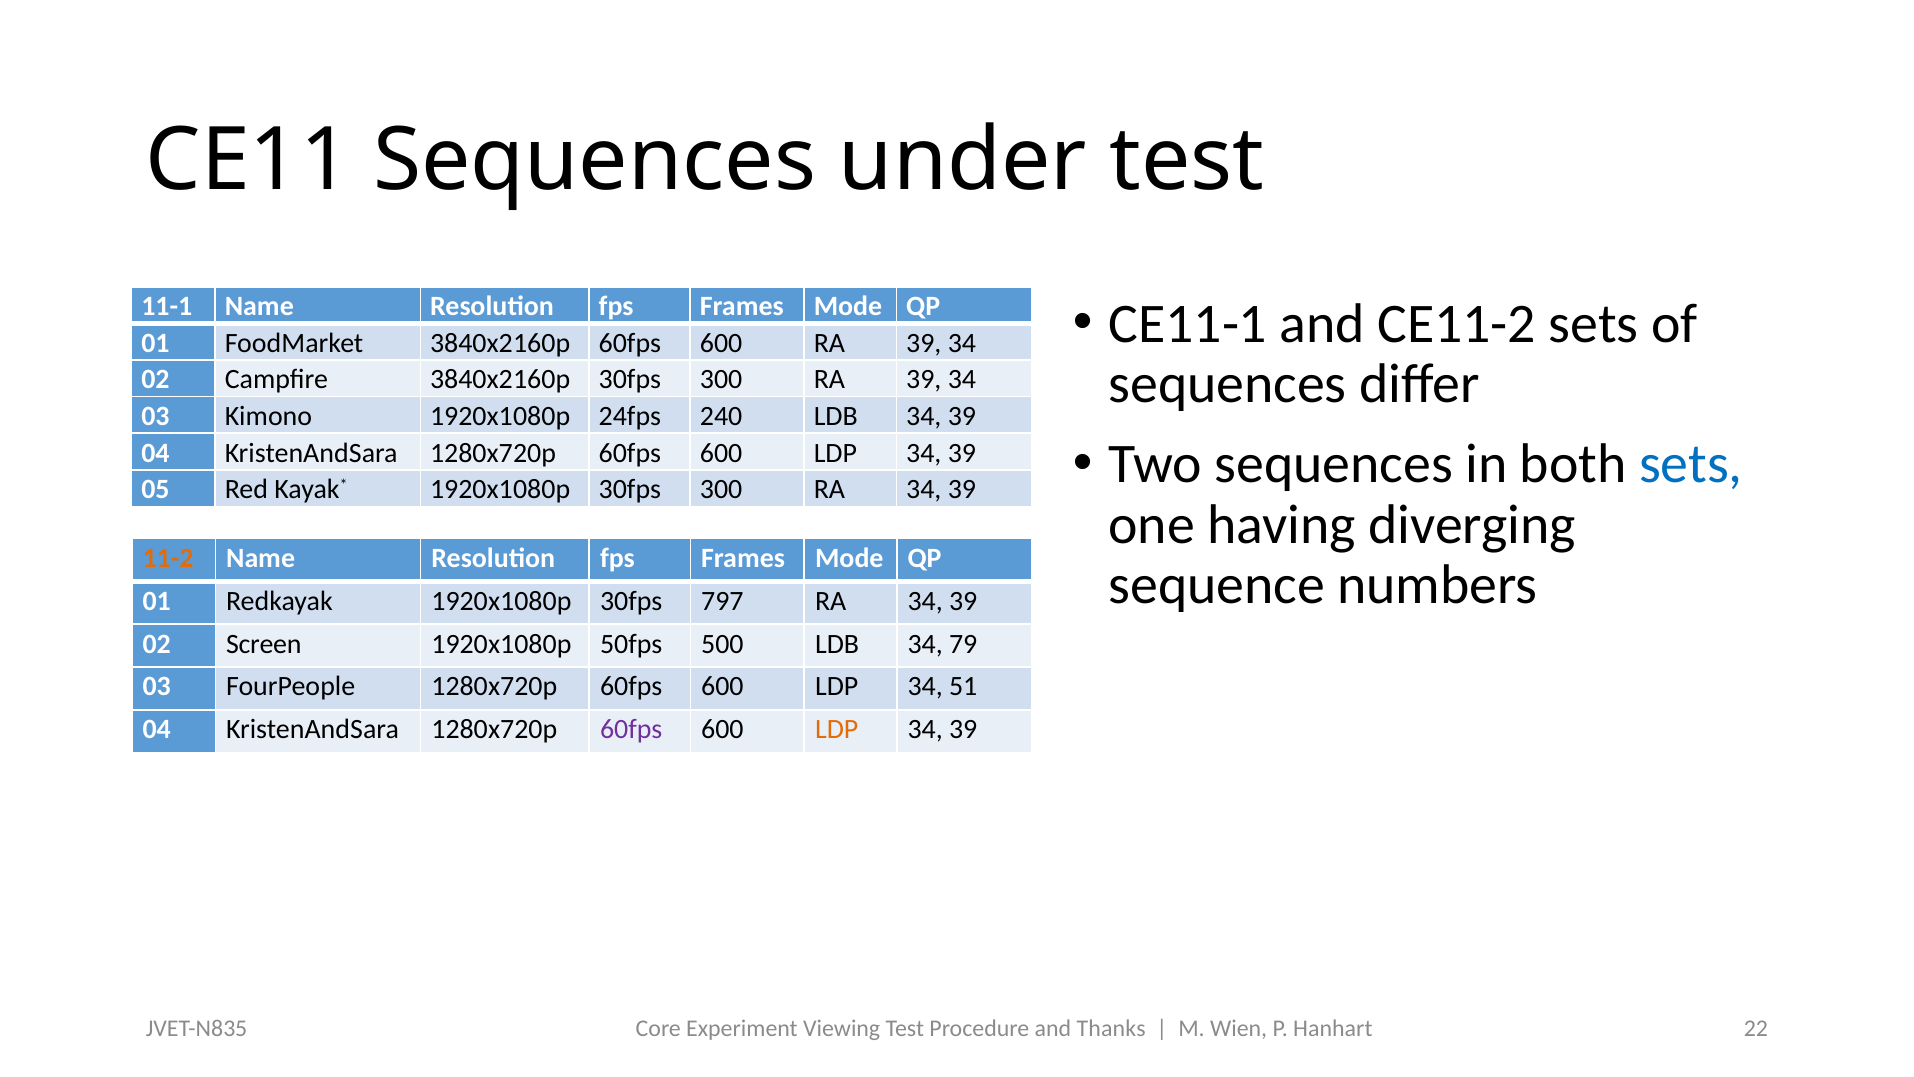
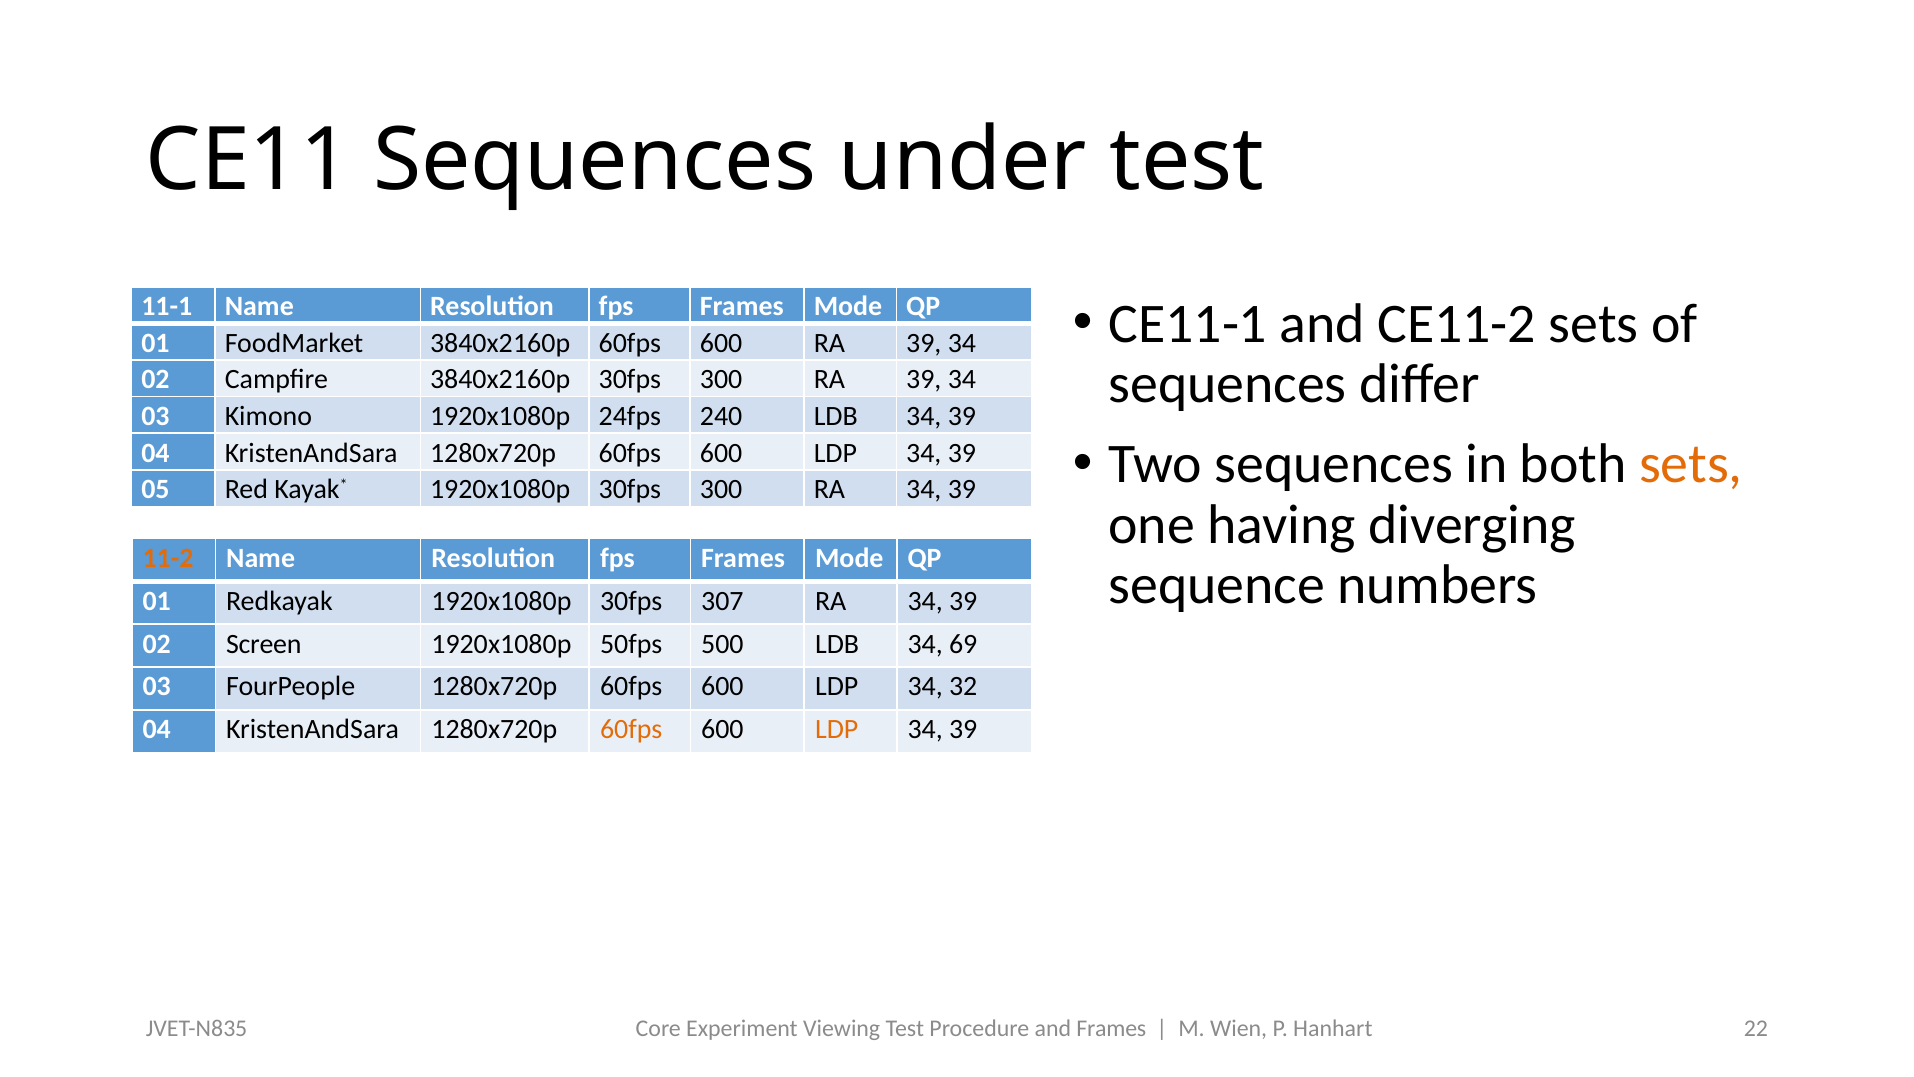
sets at (1691, 464) colour: blue -> orange
797: 797 -> 307
79: 79 -> 69
51: 51 -> 32
60fps at (631, 729) colour: purple -> orange
and Thanks: Thanks -> Frames
